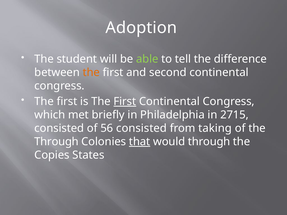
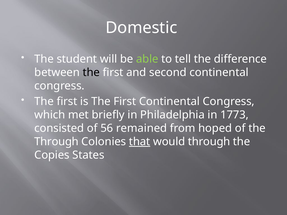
Adoption: Adoption -> Domestic
the at (91, 73) colour: orange -> black
First at (125, 102) underline: present -> none
2715: 2715 -> 1773
56 consisted: consisted -> remained
taking: taking -> hoped
